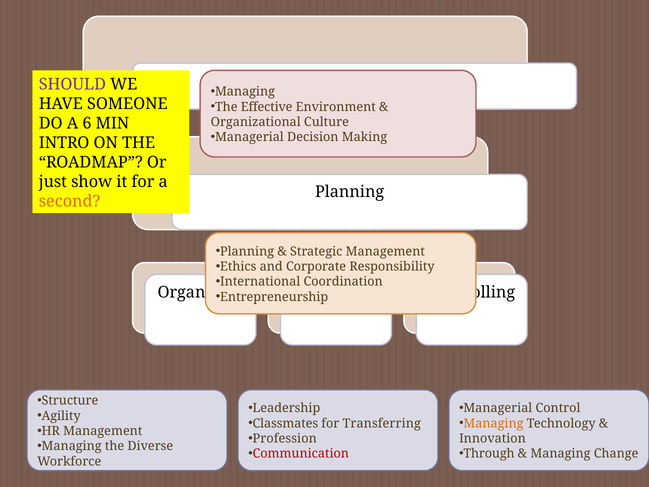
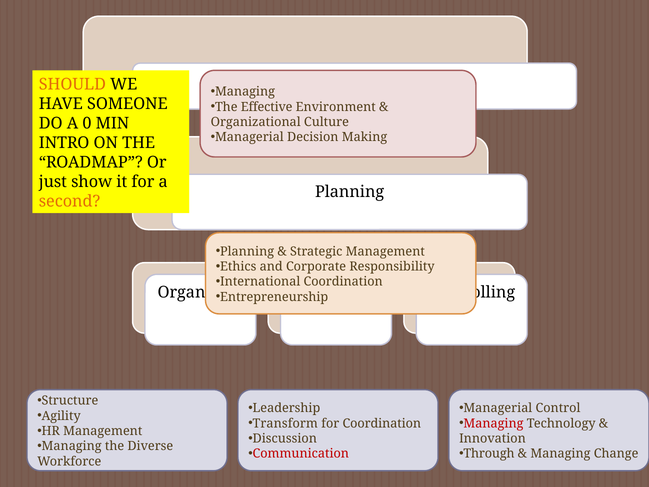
SHOULD colour: purple -> orange
6: 6 -> 0
Classmates: Classmates -> Transform
for Transferring: Transferring -> Coordination
Managing at (493, 423) colour: orange -> red
Profession: Profession -> Discussion
